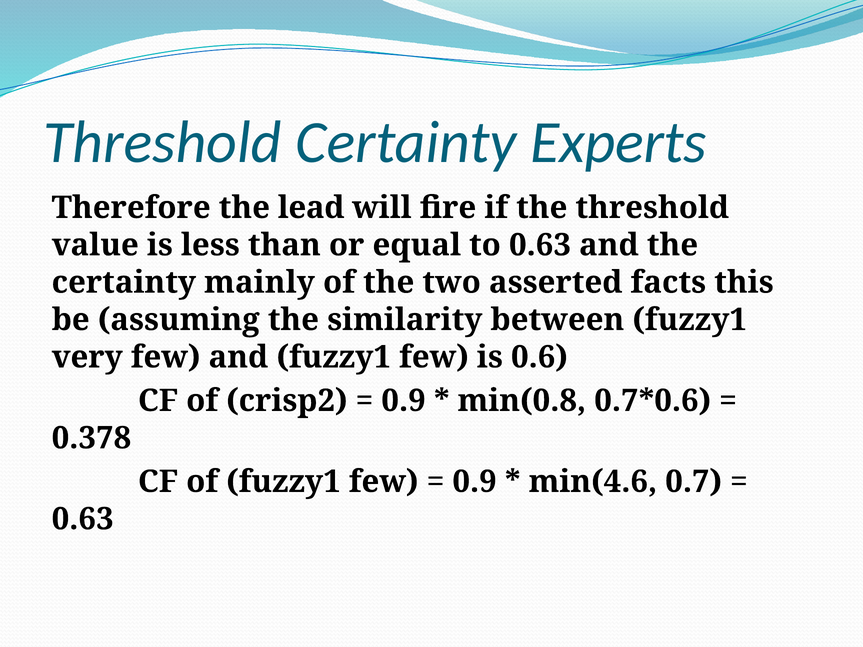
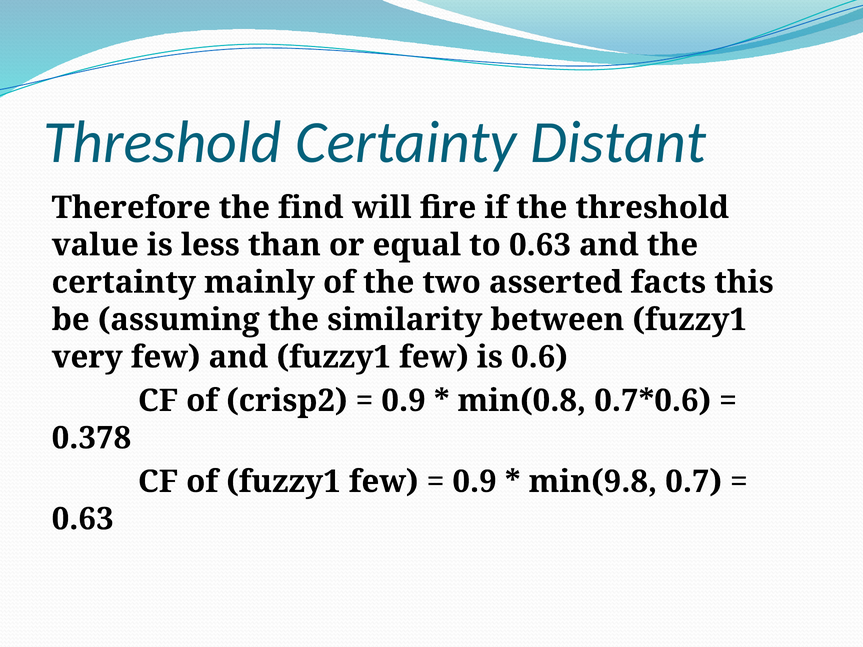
Experts: Experts -> Distant
lead: lead -> find
min(4.6: min(4.6 -> min(9.8
